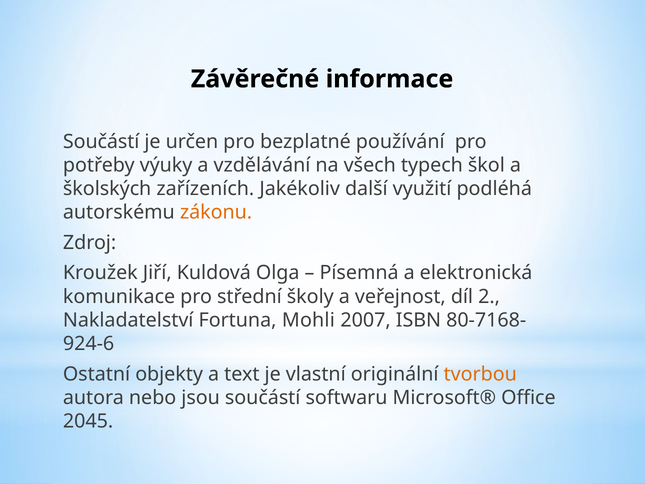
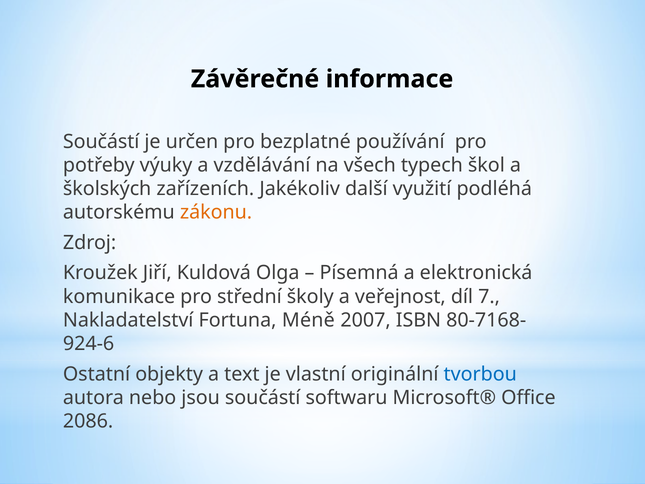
2: 2 -> 7
Mohli: Mohli -> Méně
tvorbou colour: orange -> blue
2045: 2045 -> 2086
